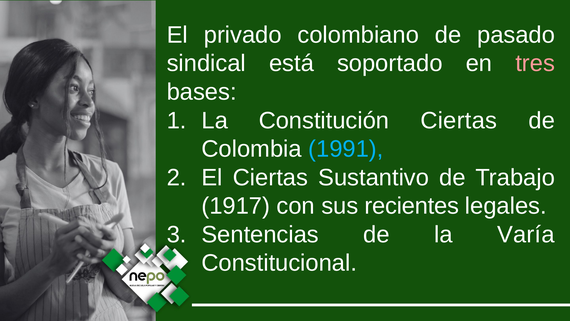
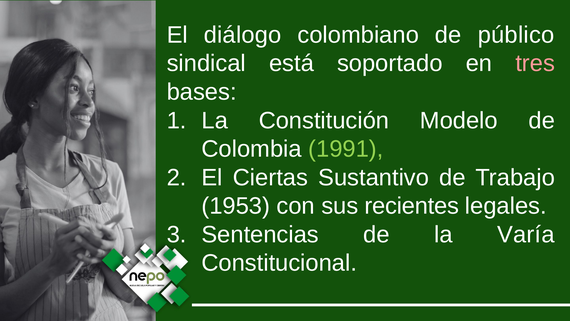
privado: privado -> diálogo
pasado: pasado -> público
Constitución Ciertas: Ciertas -> Modelo
1991 colour: light blue -> light green
1917: 1917 -> 1953
